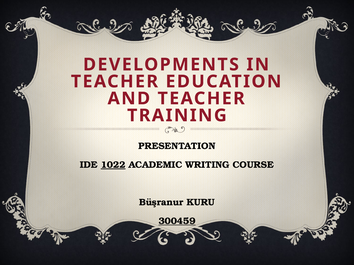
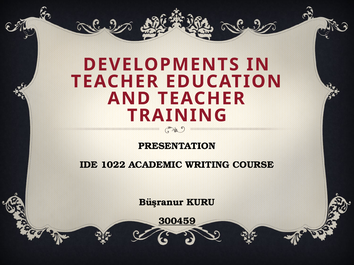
1022 underline: present -> none
